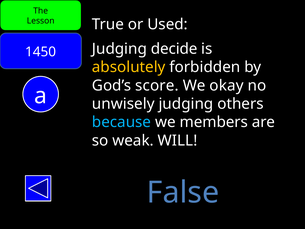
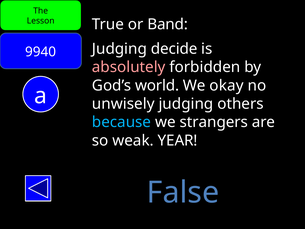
Used: Used -> Band
1450: 1450 -> 9940
absolutely colour: yellow -> pink
score: score -> world
members: members -> strangers
WILL: WILL -> YEAR
